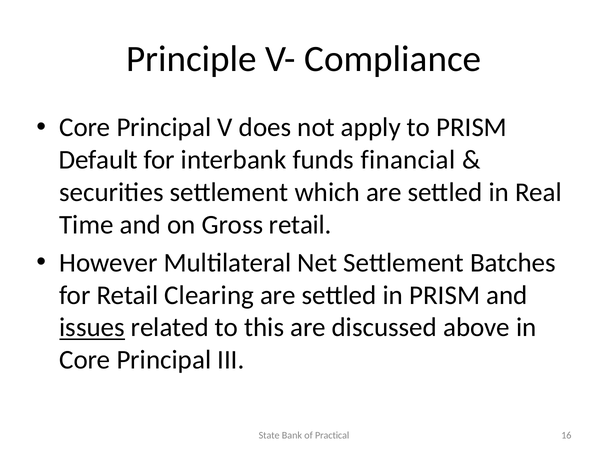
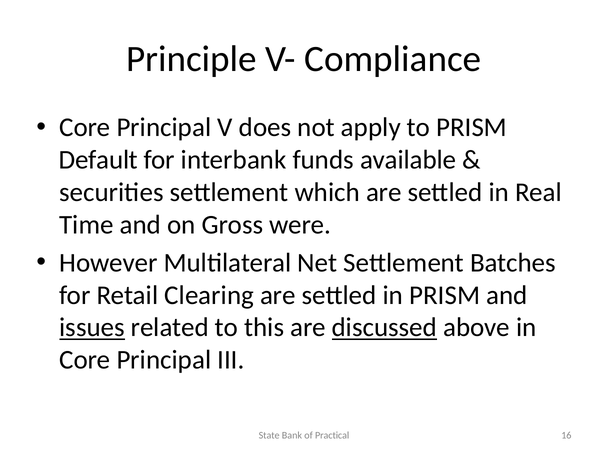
financial: financial -> available
Gross retail: retail -> were
discussed underline: none -> present
